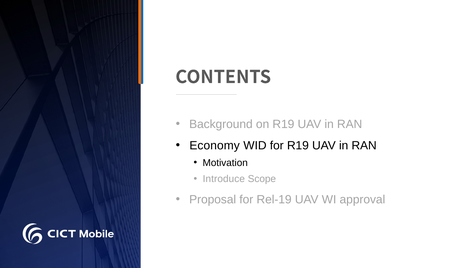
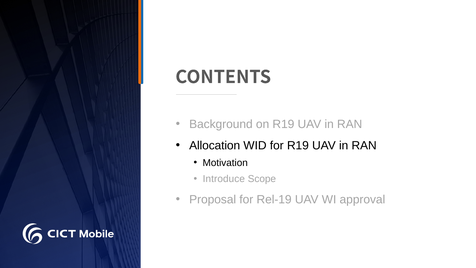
Economy: Economy -> Allocation
